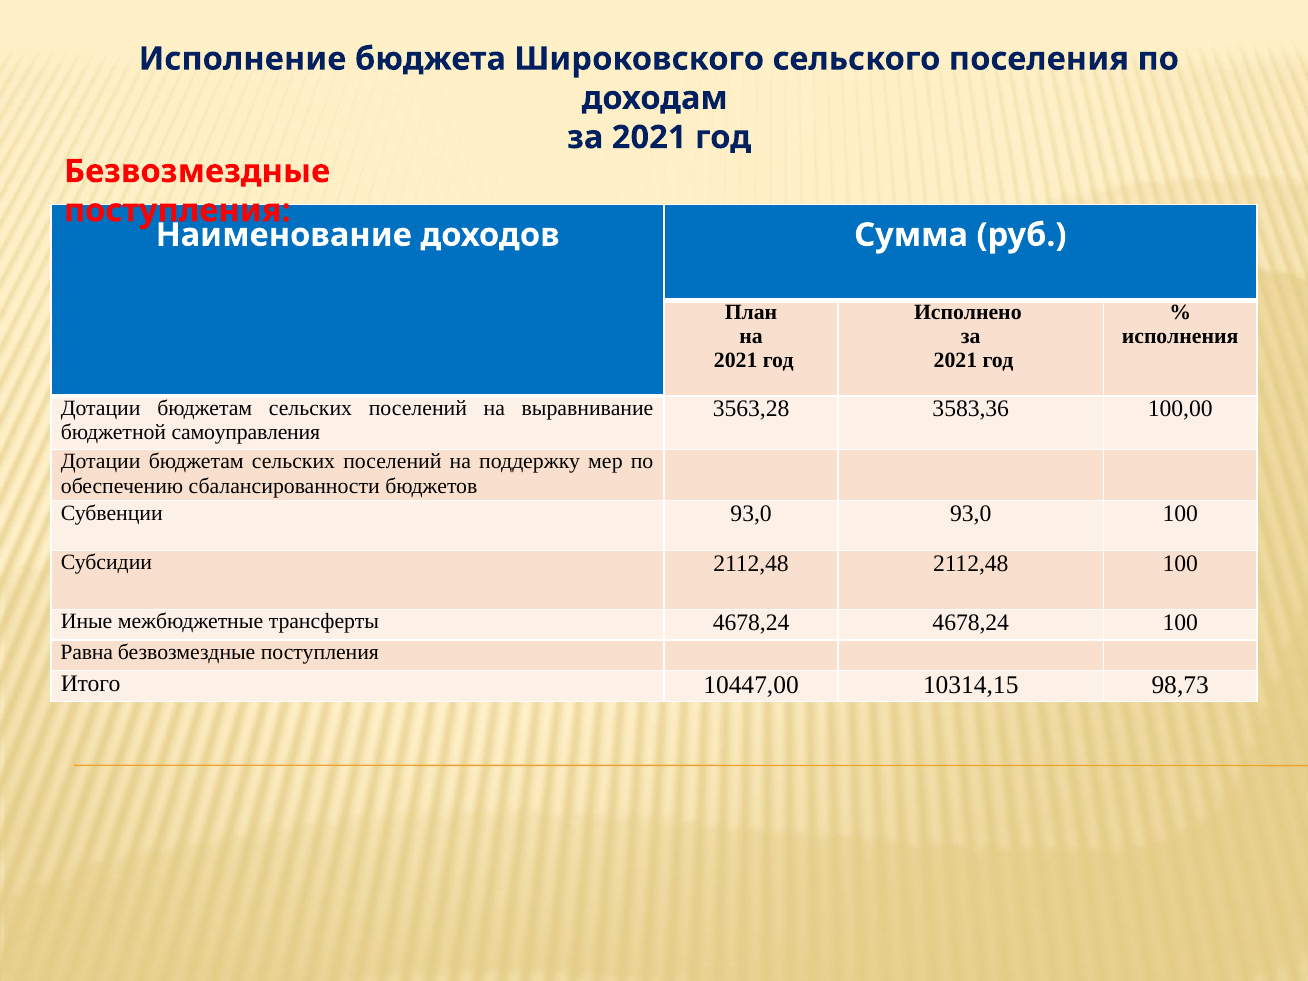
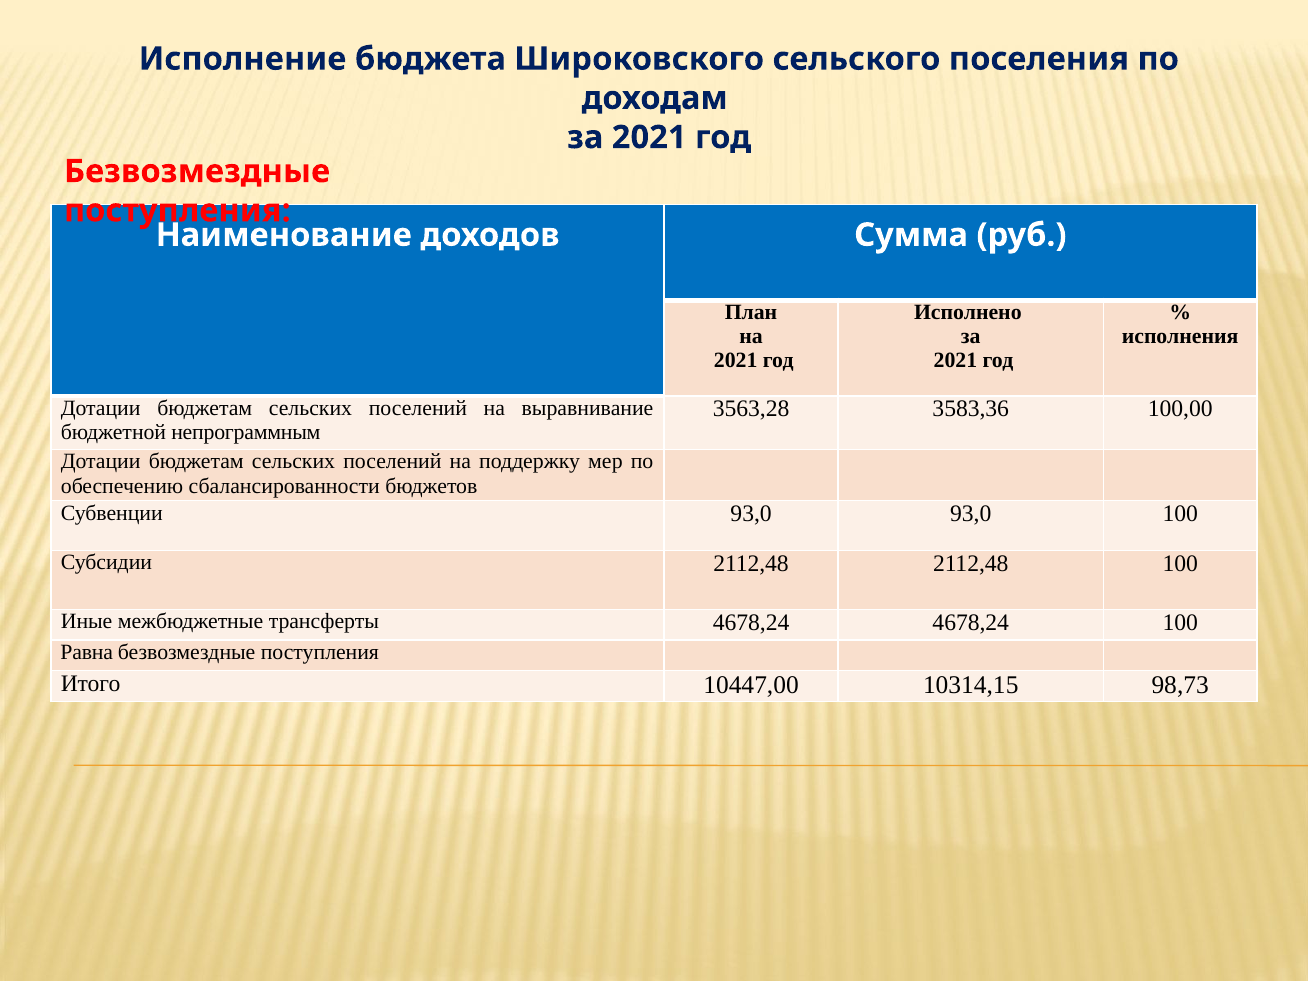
самоуправления: самоуправления -> непрограммным
